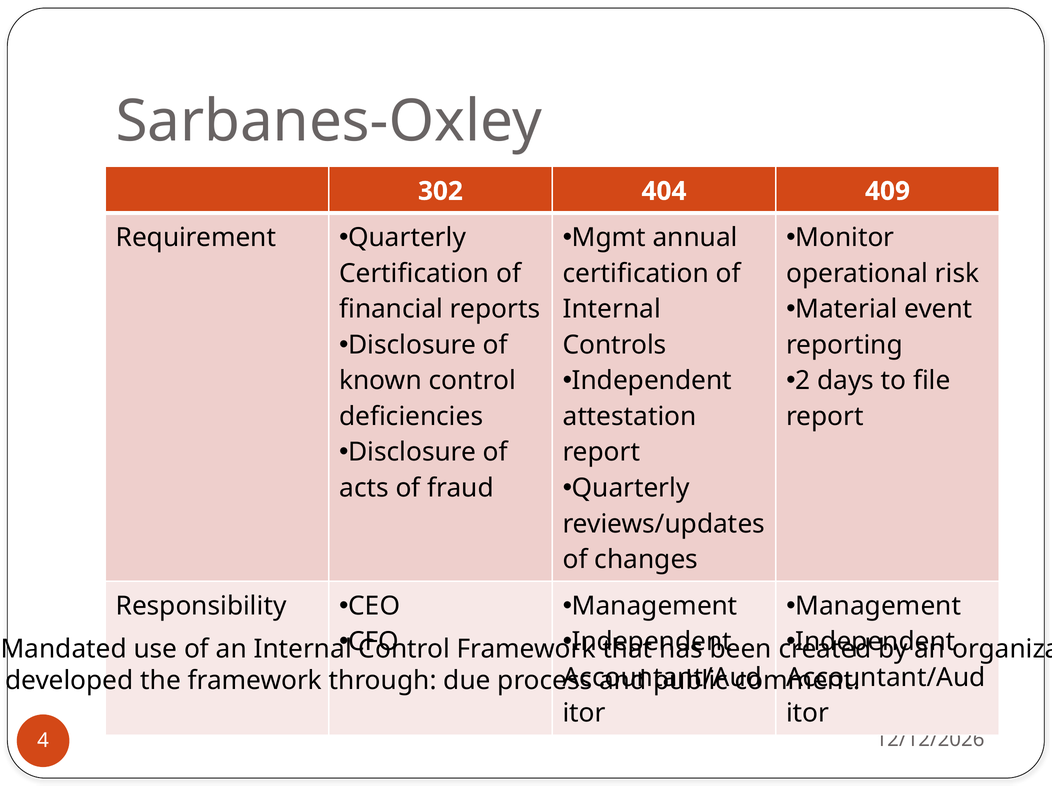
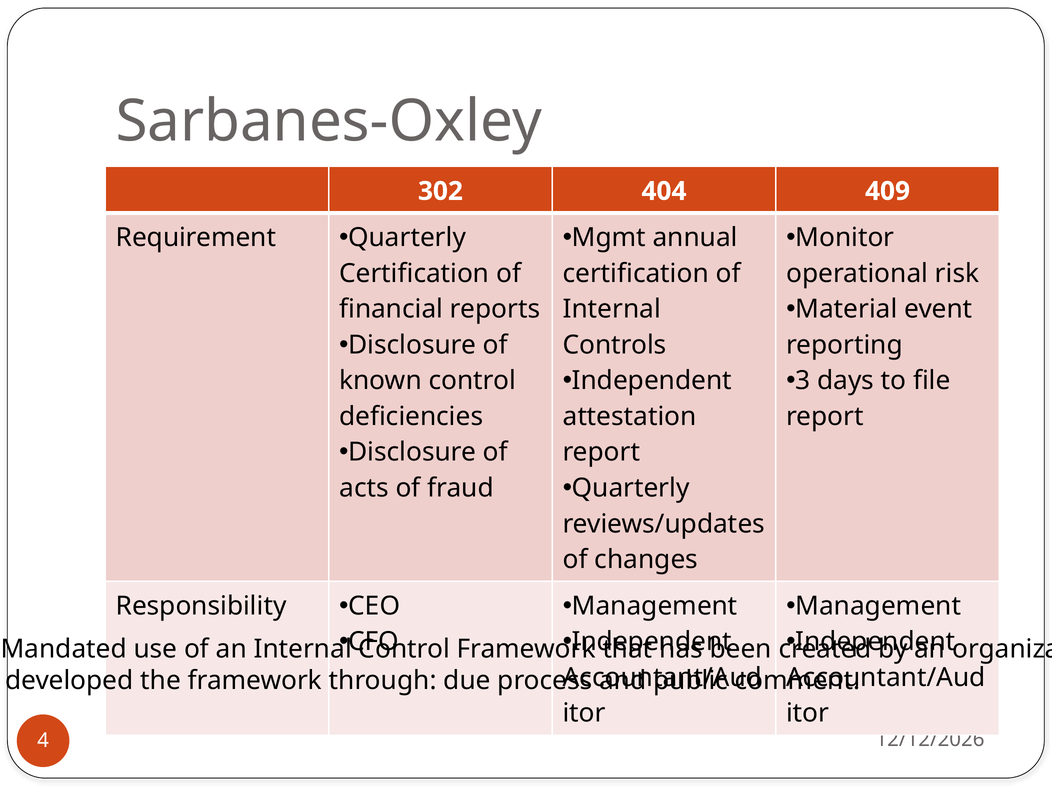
2: 2 -> 3
